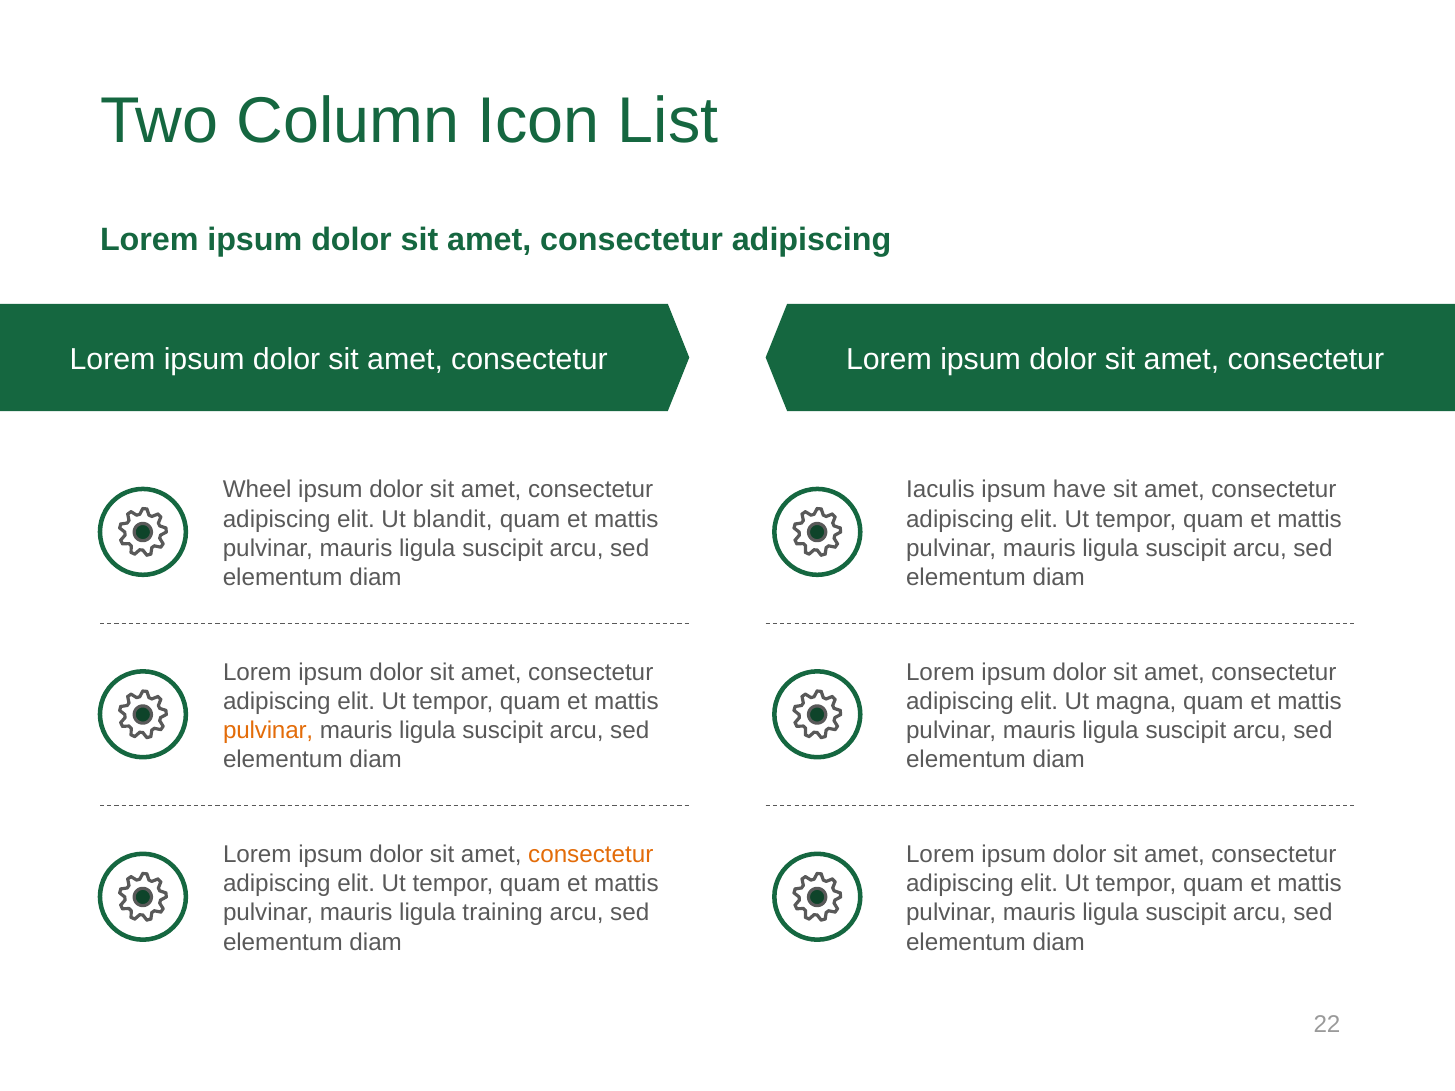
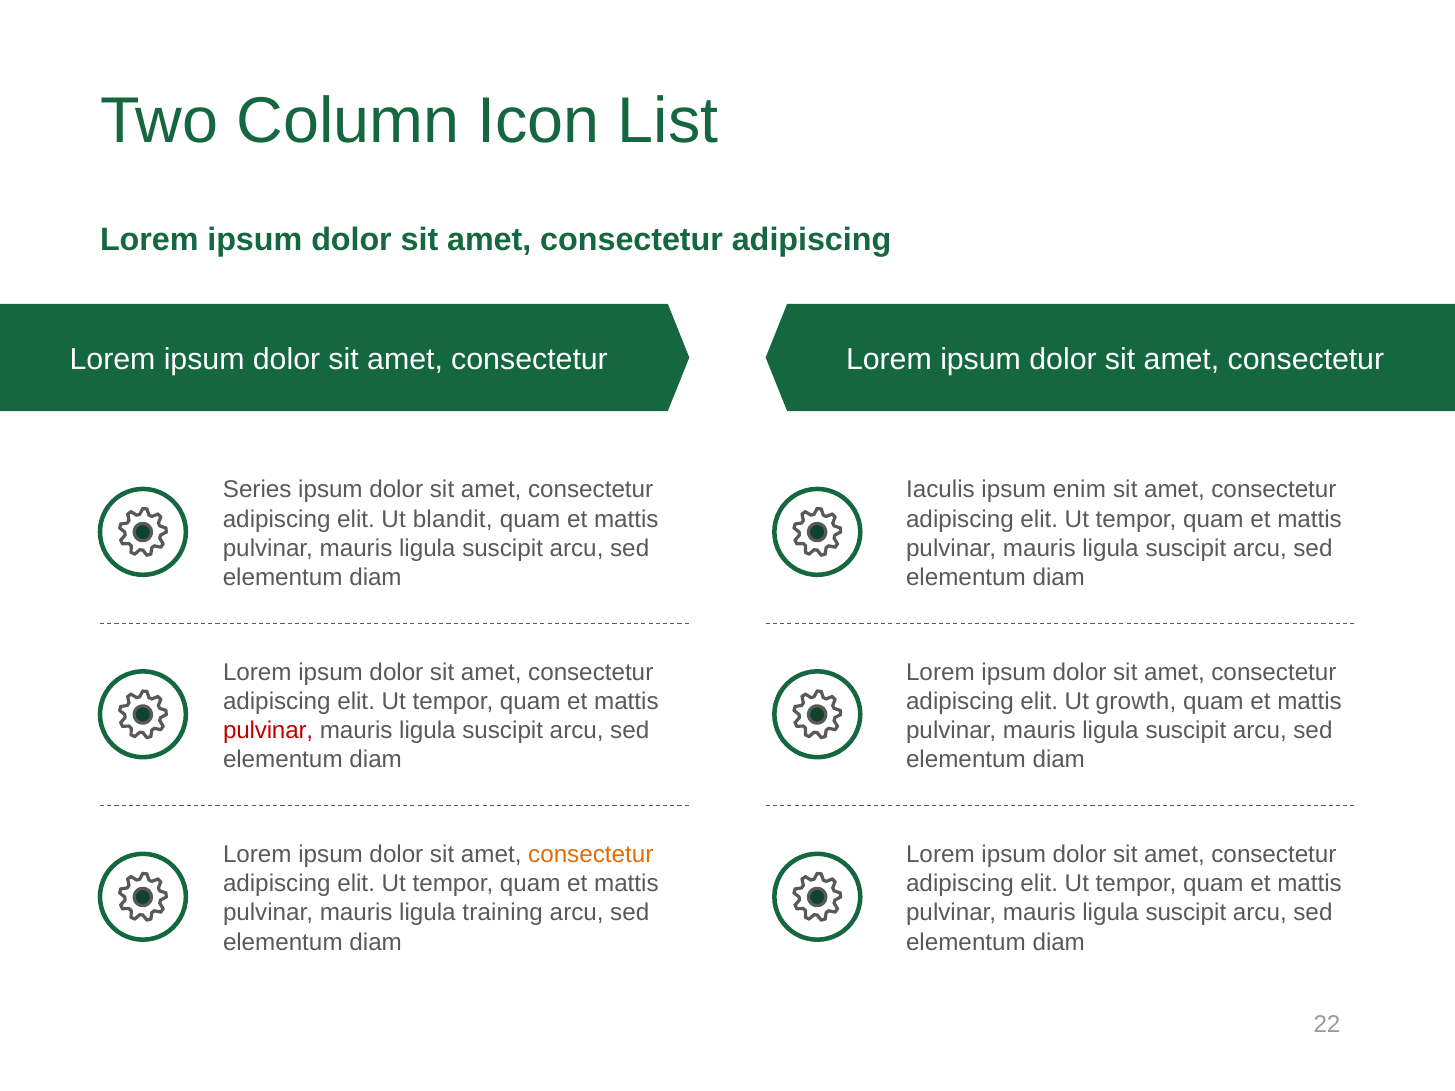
Wheel: Wheel -> Series
have: have -> enim
magna: magna -> growth
pulvinar at (268, 731) colour: orange -> red
